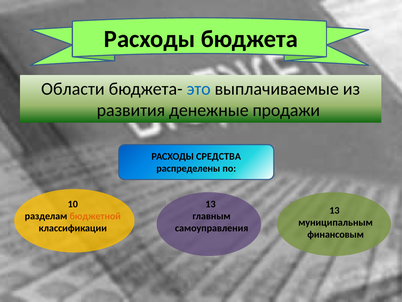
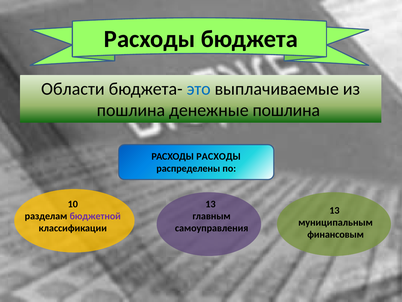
развития at (131, 110): развития -> пошлина
денежные продажи: продажи -> пошлина
РАСХОДЫ СРЕДСТВА: СРЕДСТВА -> РАСХОДЫ
бюджетной colour: orange -> purple
